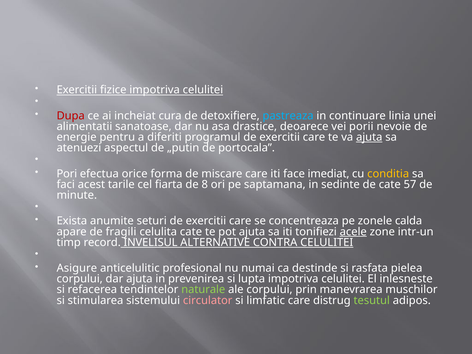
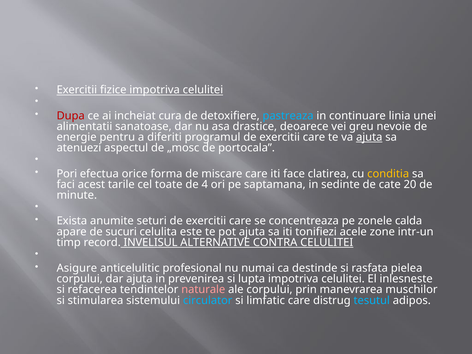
porii: porii -> greu
„putin: „putin -> „mosc
imediat: imediat -> clatirea
fiarta: fiarta -> toate
8: 8 -> 4
57: 57 -> 20
fragili: fragili -> sucuri
celulita cate: cate -> este
acele underline: present -> none
naturale colour: light green -> pink
circulator colour: pink -> light blue
tesutul colour: light green -> light blue
